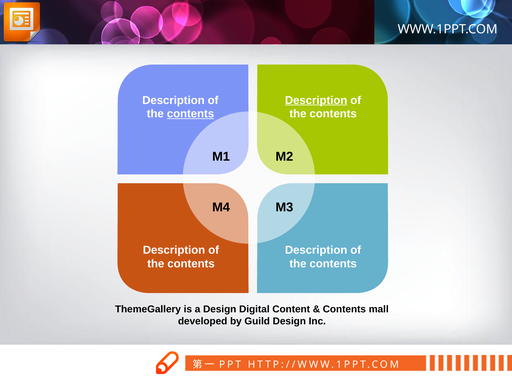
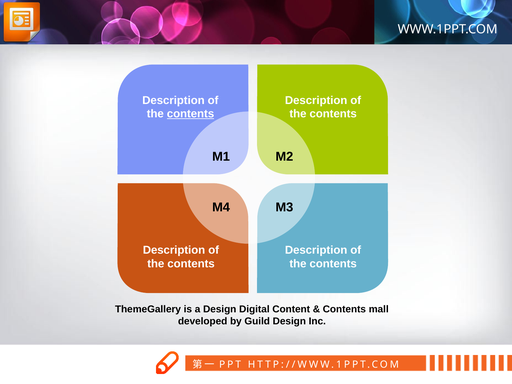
Description at (316, 100) underline: present -> none
